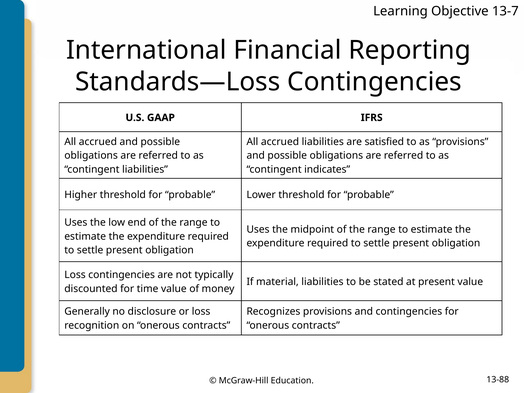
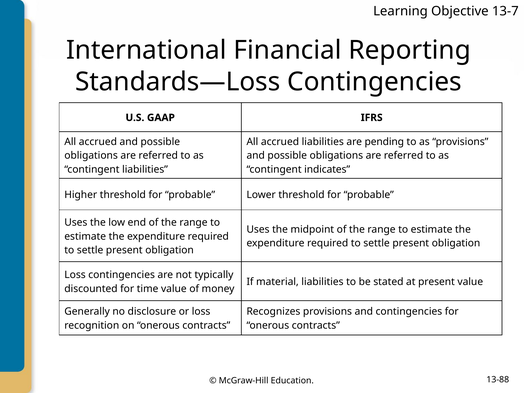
satisfied: satisfied -> pending
